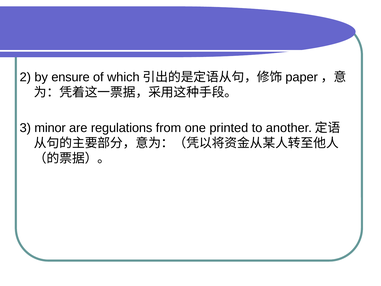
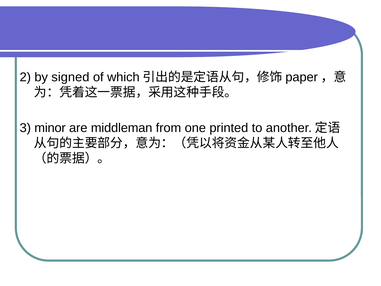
ensure: ensure -> signed
regulations: regulations -> middleman
